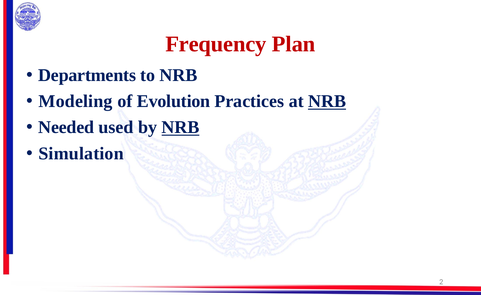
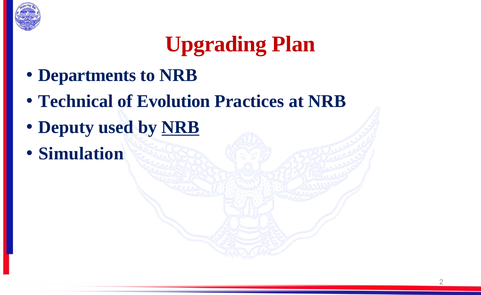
Frequency: Frequency -> Upgrading
Modeling: Modeling -> Technical
NRB at (327, 101) underline: present -> none
Needed: Needed -> Deputy
